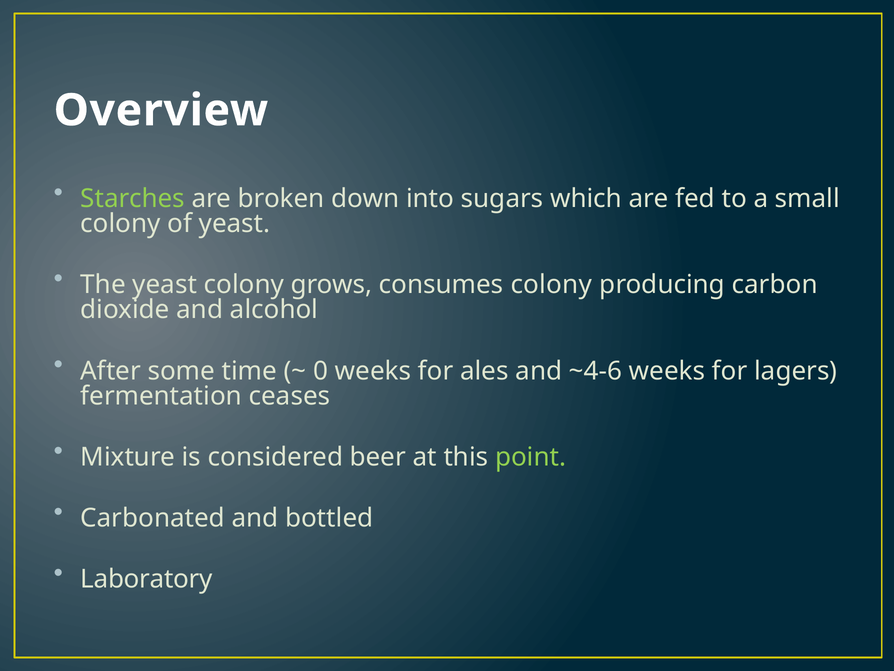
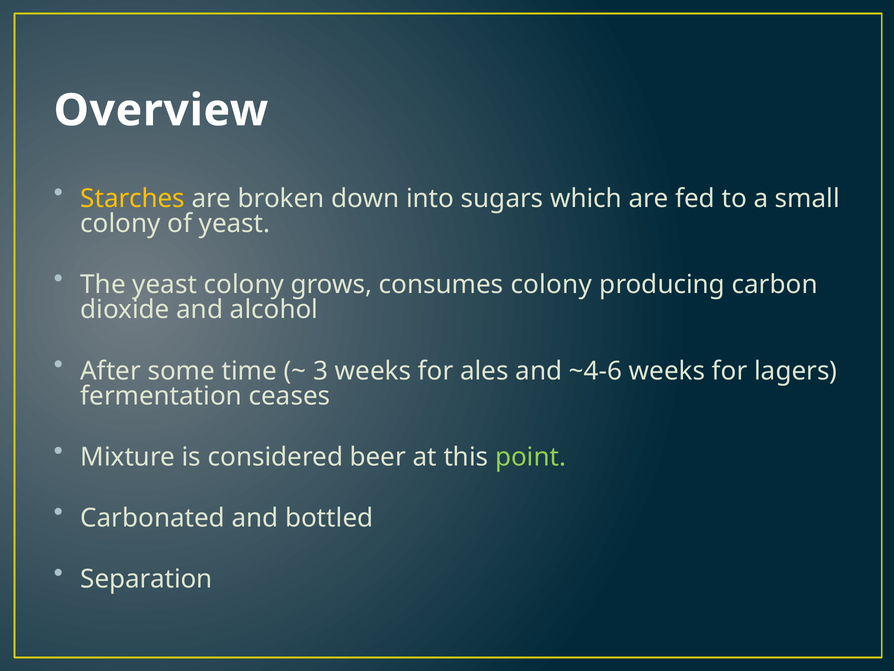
Starches colour: light green -> yellow
0: 0 -> 3
Laboratory: Laboratory -> Separation
